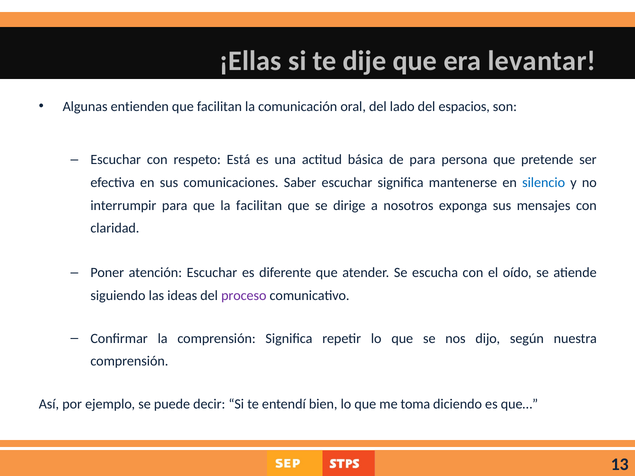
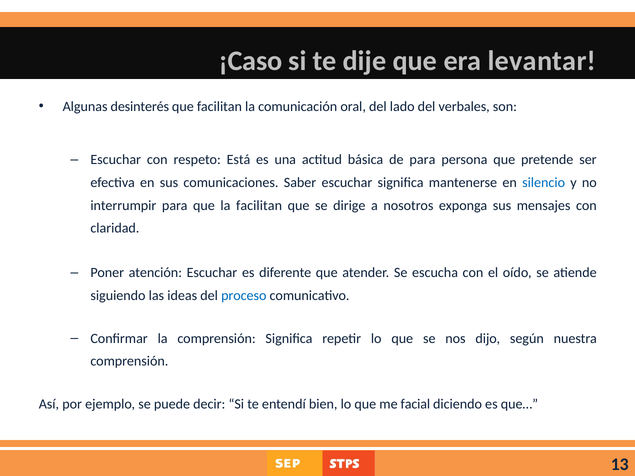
¡Ellas: ¡Ellas -> ¡Caso
entienden: entienden -> desinterés
espacios: espacios -> verbales
proceso colour: purple -> blue
toma: toma -> facial
